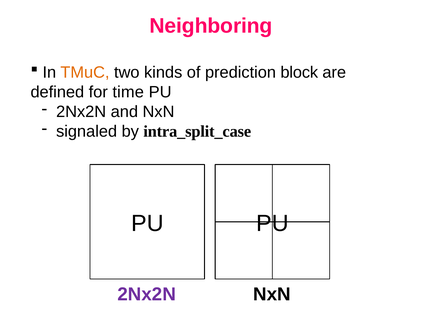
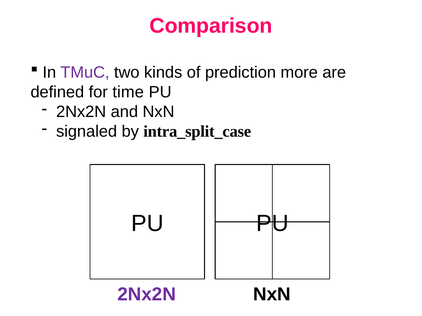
Neighboring: Neighboring -> Comparison
TMuC colour: orange -> purple
block: block -> more
